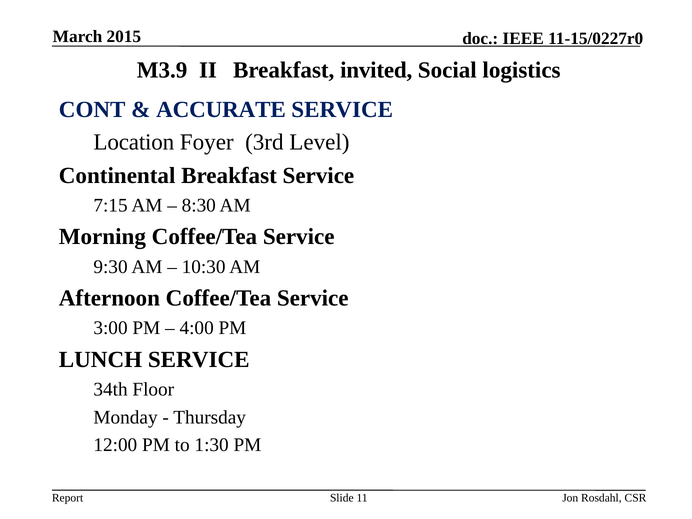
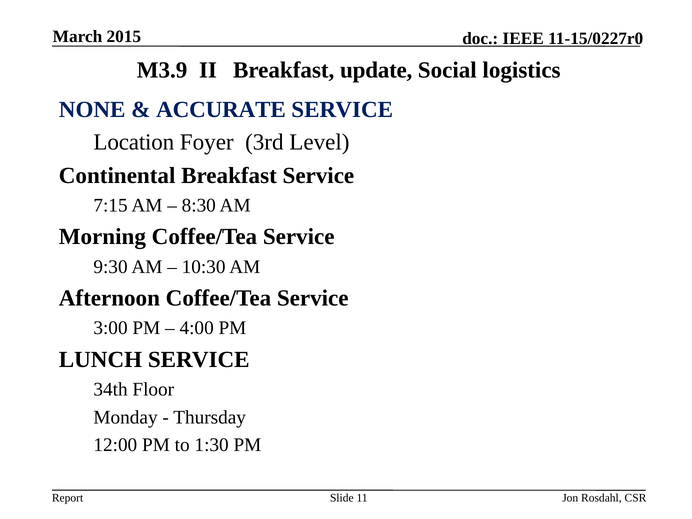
invited: invited -> update
CONT: CONT -> NONE
